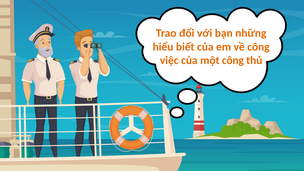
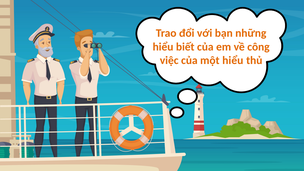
một công: công -> hiểu
